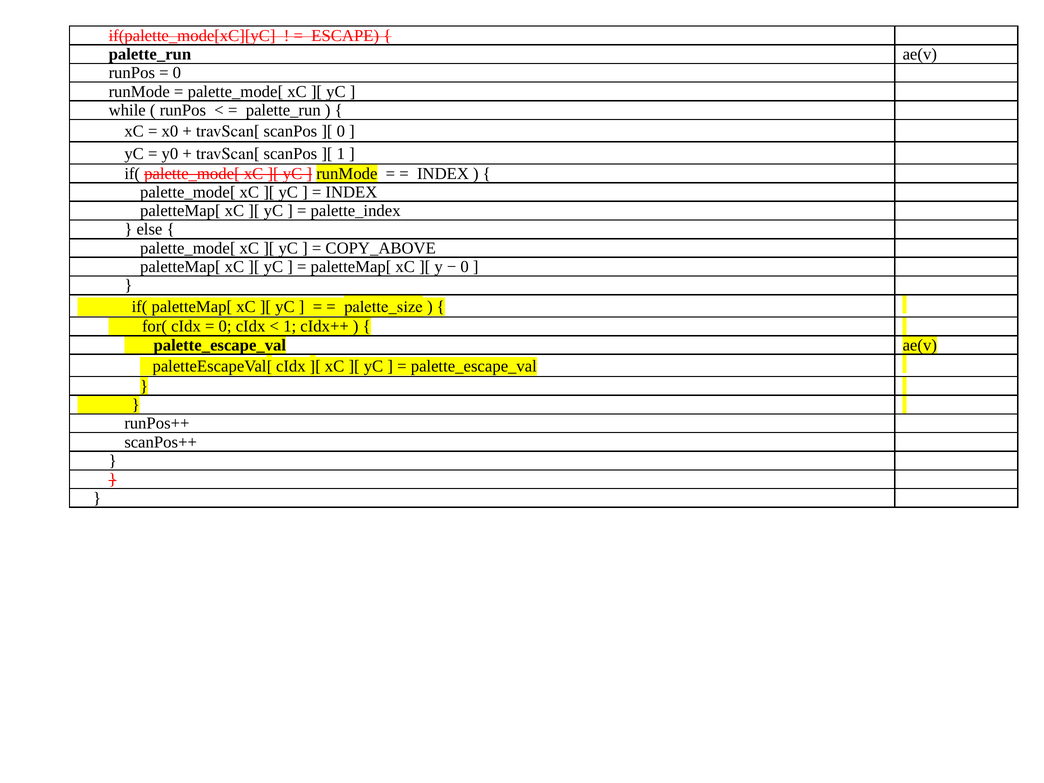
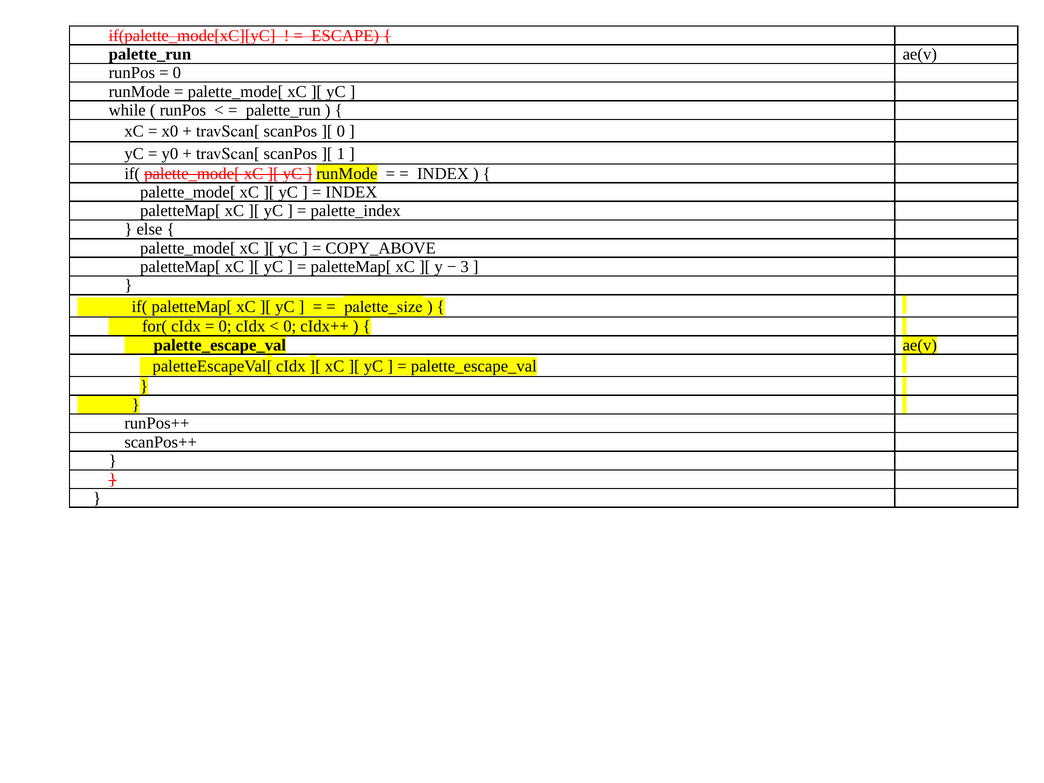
0 at (465, 267): 0 -> 3
1 at (290, 326): 1 -> 0
